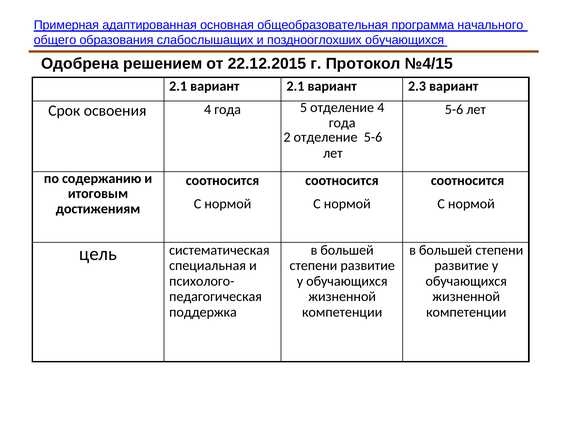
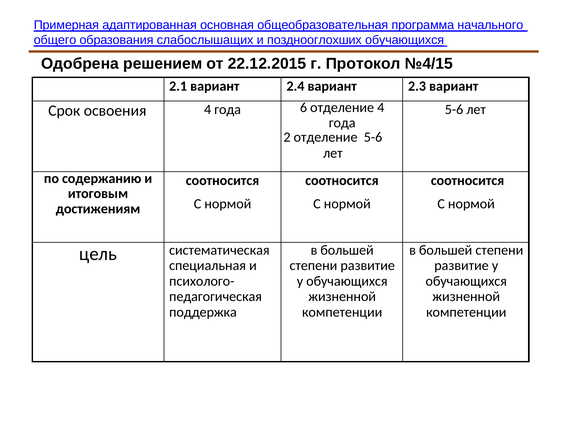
вариант 2.1: 2.1 -> 2.4
5: 5 -> 6
